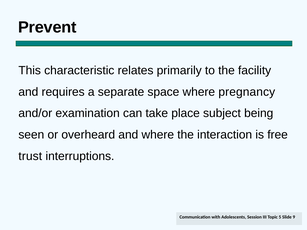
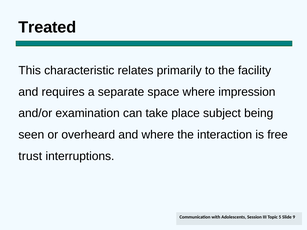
Prevent: Prevent -> Treated
pregnancy: pregnancy -> impression
